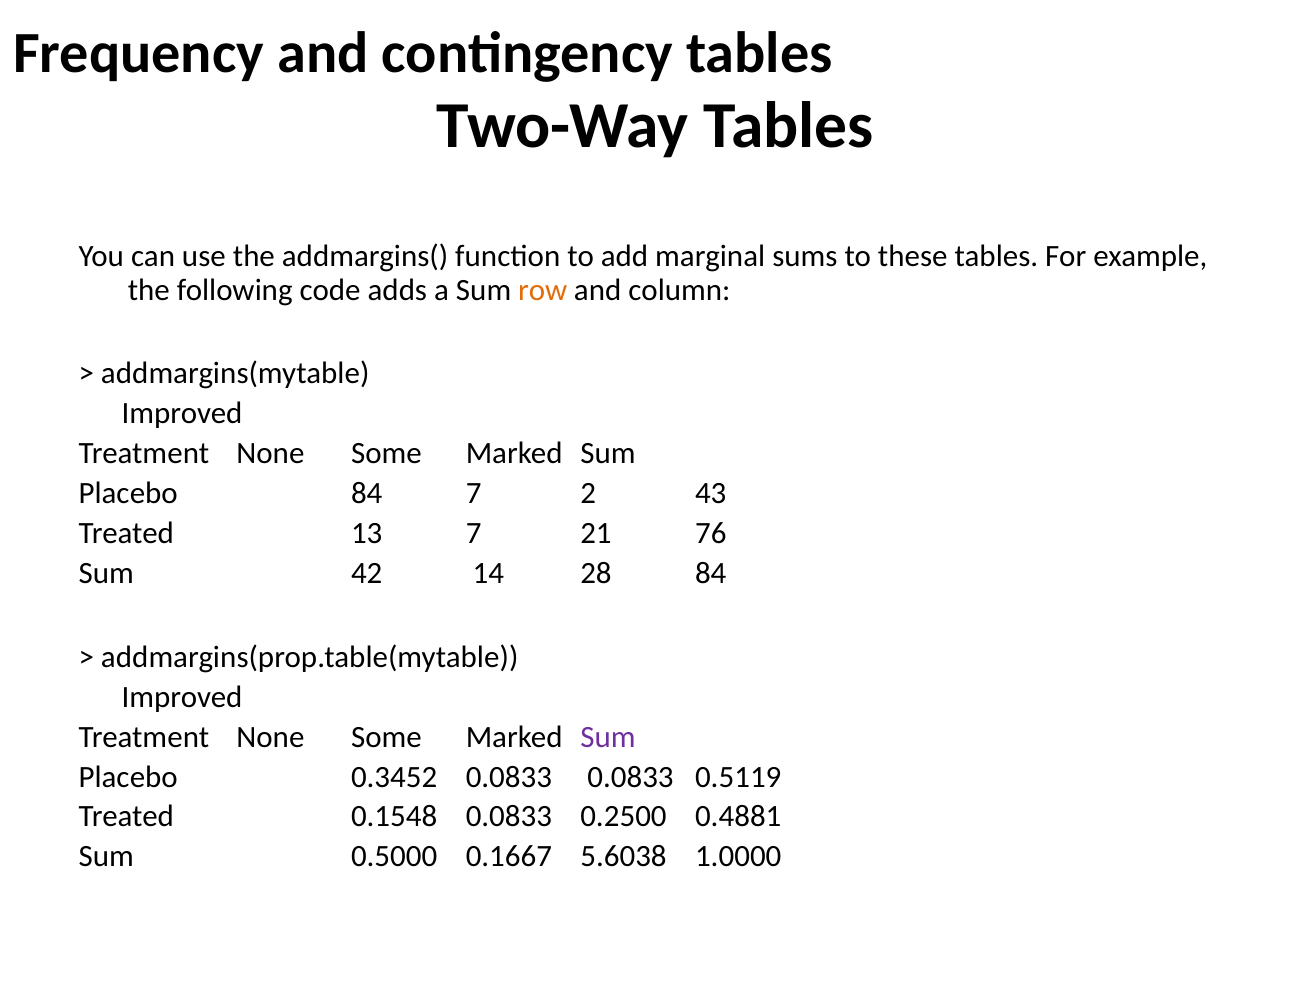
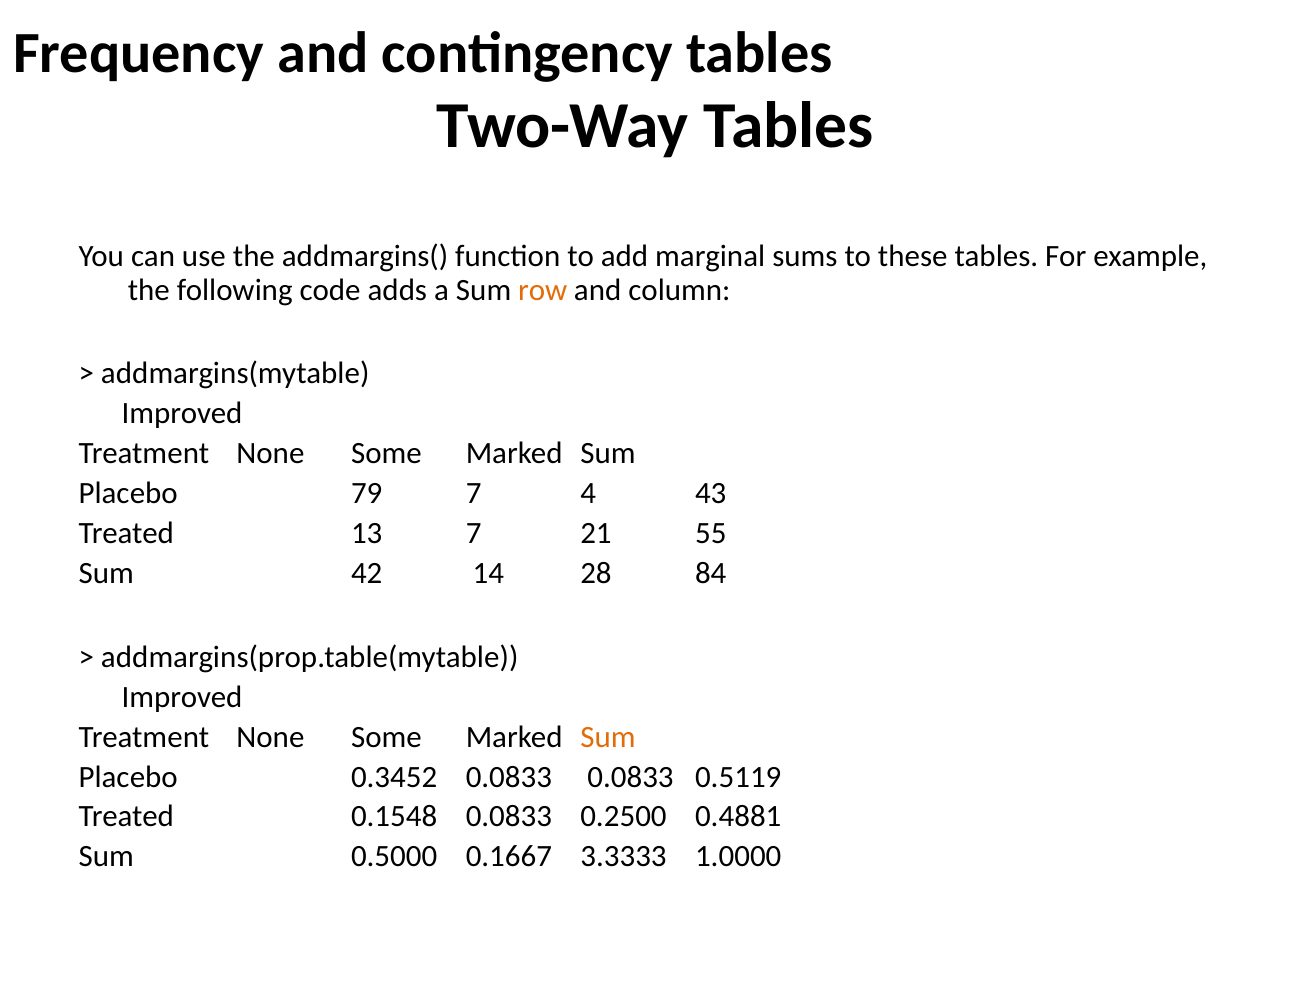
Placebo 84: 84 -> 79
2: 2 -> 4
76: 76 -> 55
Sum at (608, 737) colour: purple -> orange
5.6038: 5.6038 -> 3.3333
